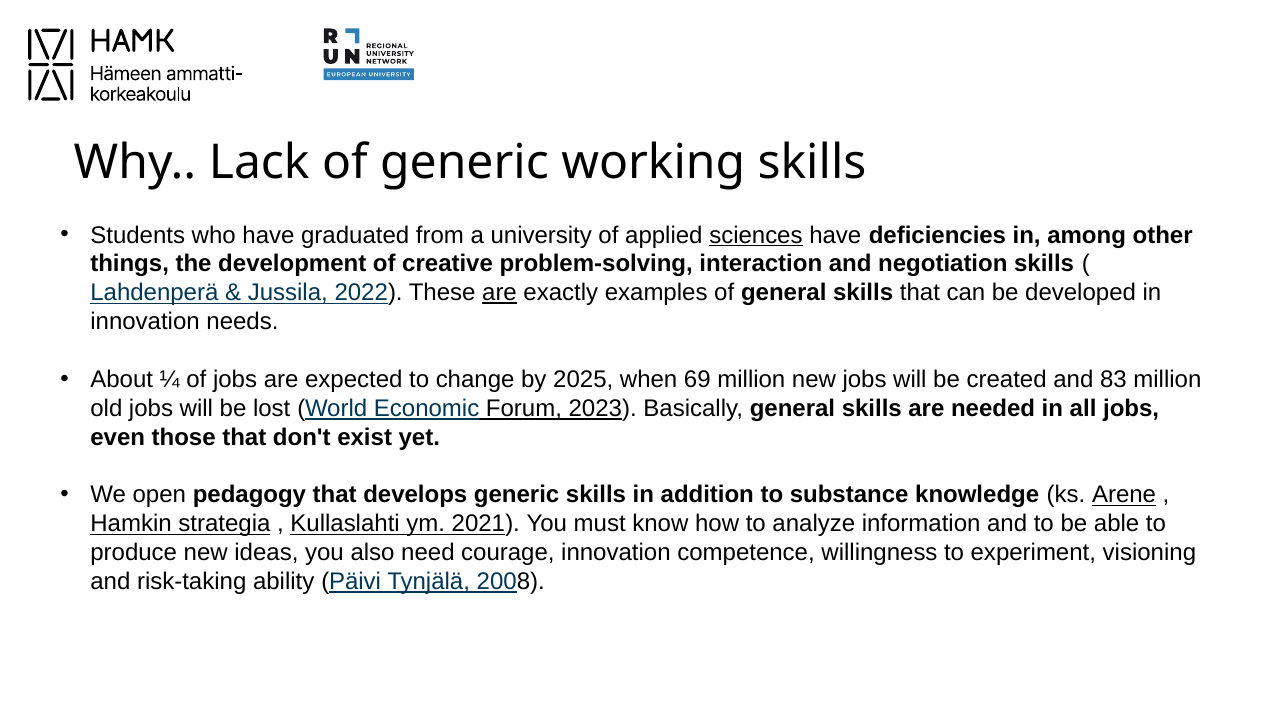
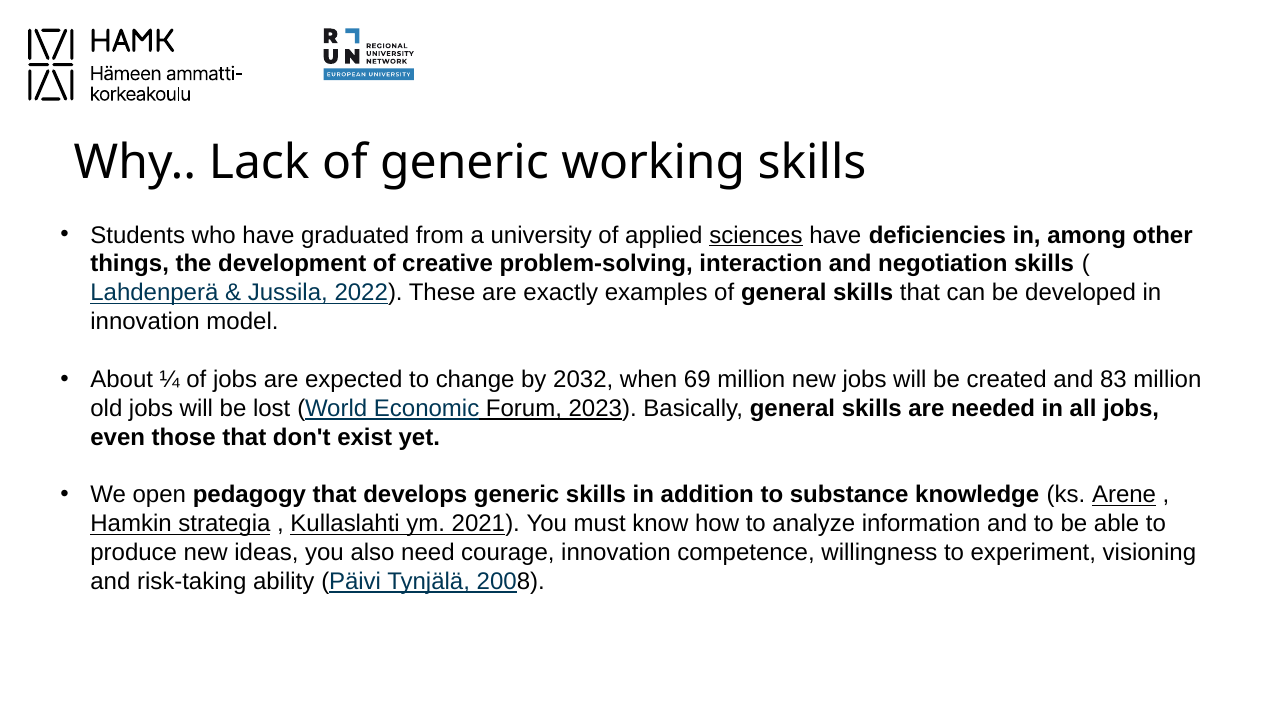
are at (500, 293) underline: present -> none
needs: needs -> model
2025: 2025 -> 2032
